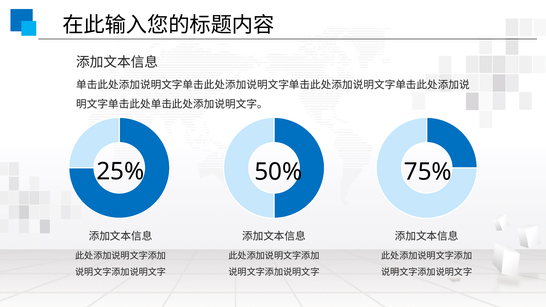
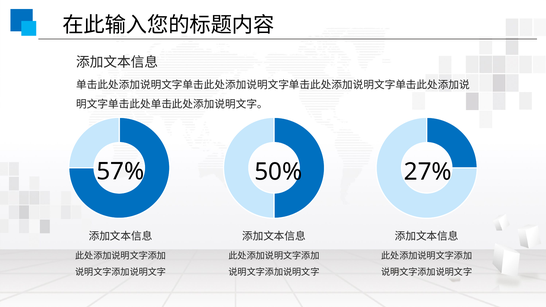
25%: 25% -> 57%
75%: 75% -> 27%
